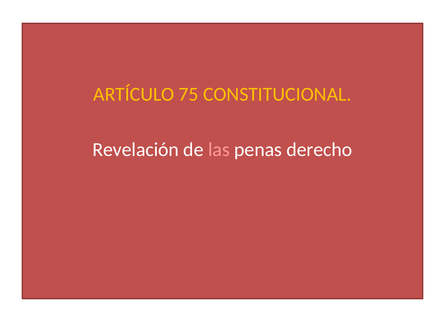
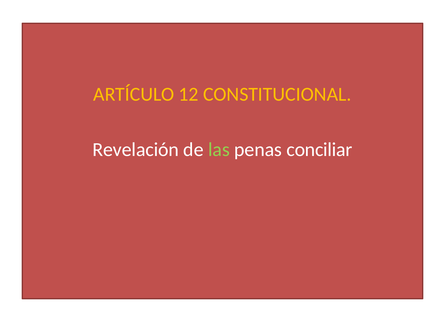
75: 75 -> 12
las colour: pink -> light green
derecho: derecho -> conciliar
